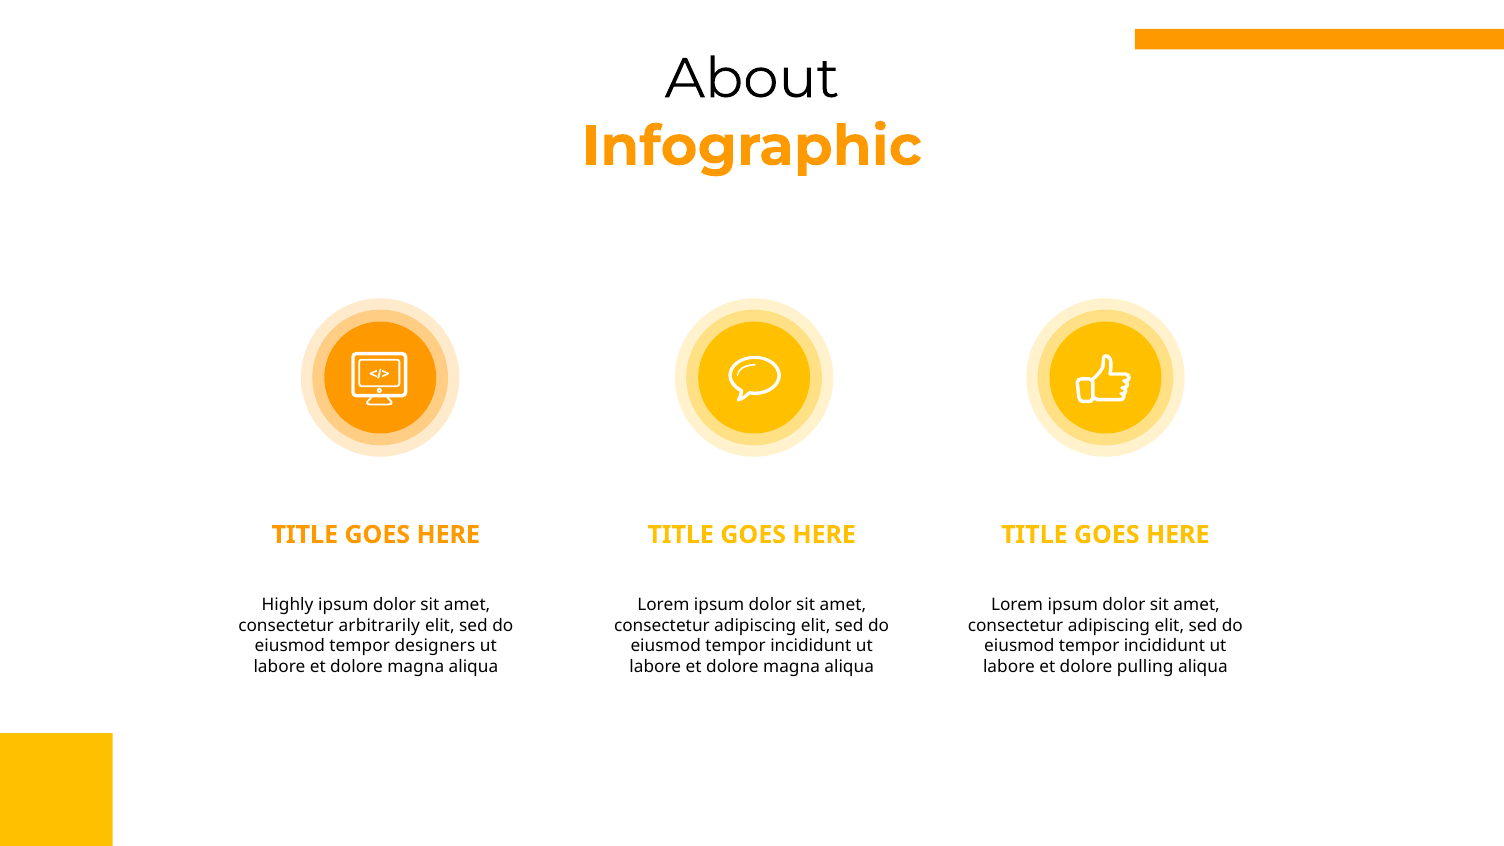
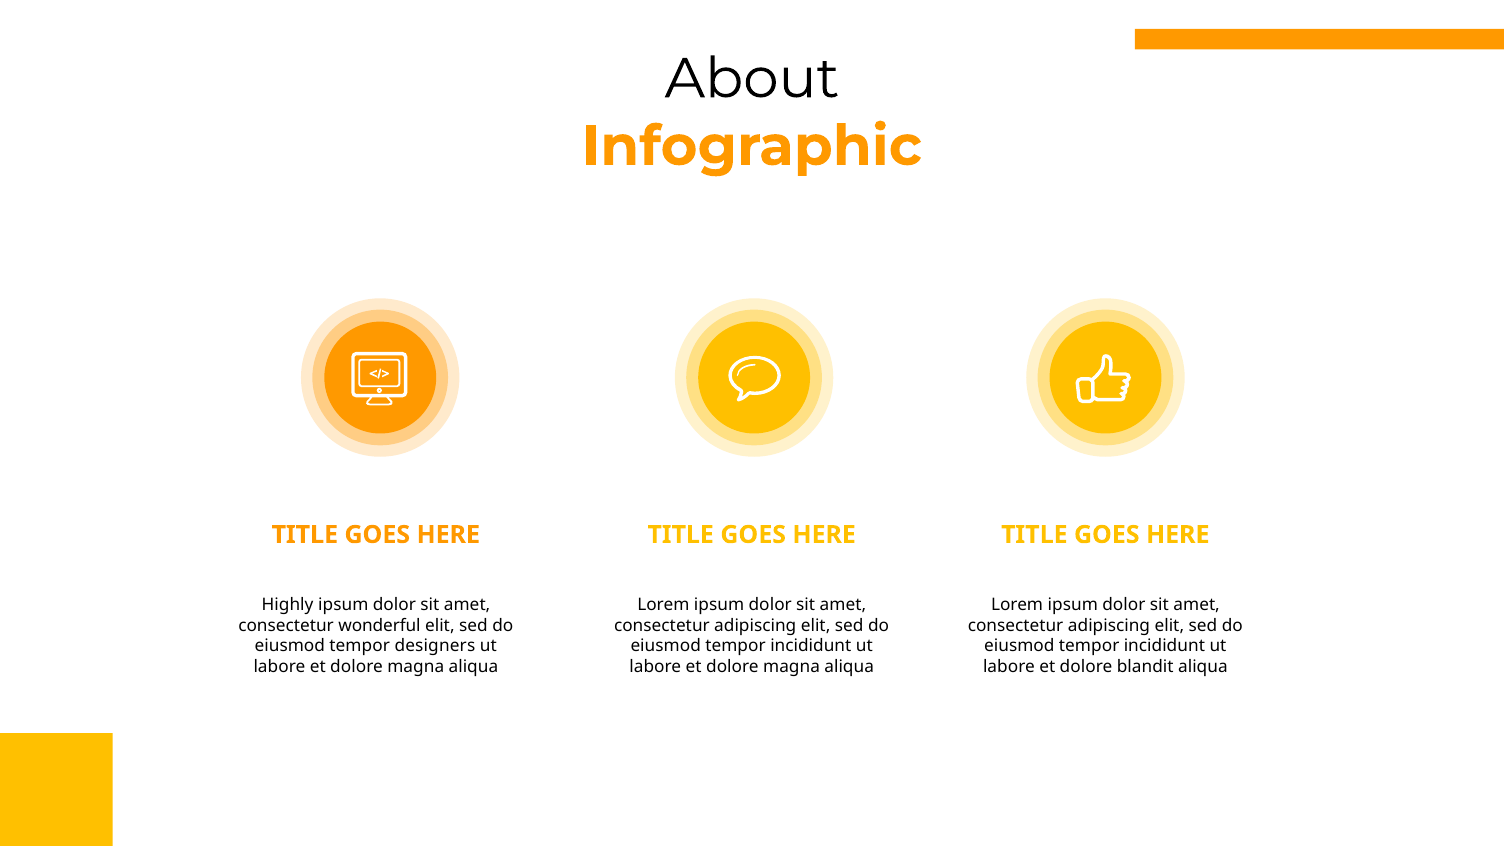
arbitrarily: arbitrarily -> wonderful
pulling: pulling -> blandit
